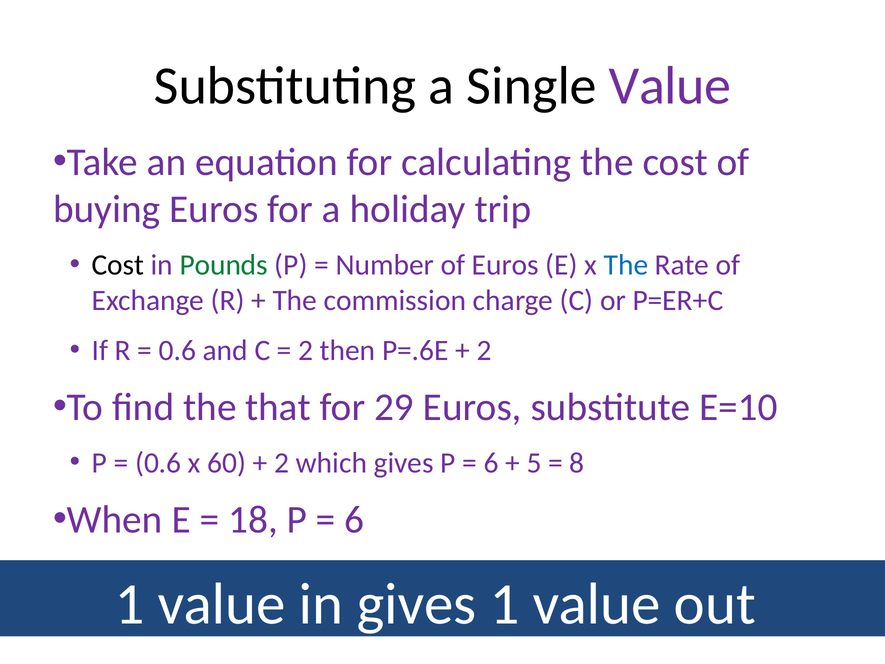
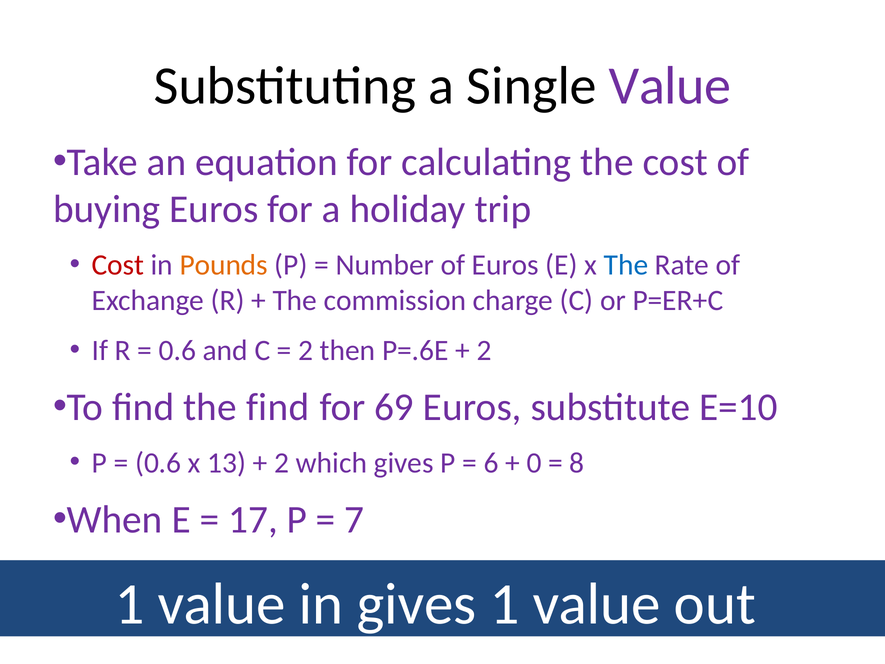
Cost at (118, 265) colour: black -> red
Pounds colour: green -> orange
the that: that -> find
29: 29 -> 69
60: 60 -> 13
5: 5 -> 0
18: 18 -> 17
6 at (354, 519): 6 -> 7
